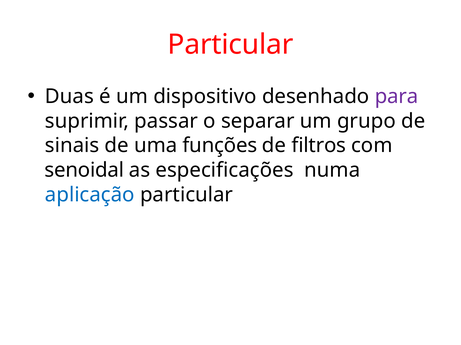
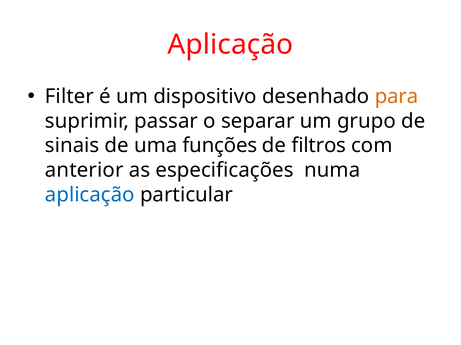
Particular at (231, 45): Particular -> Aplicação
Duas: Duas -> Filter
para colour: purple -> orange
senoidal: senoidal -> anterior
